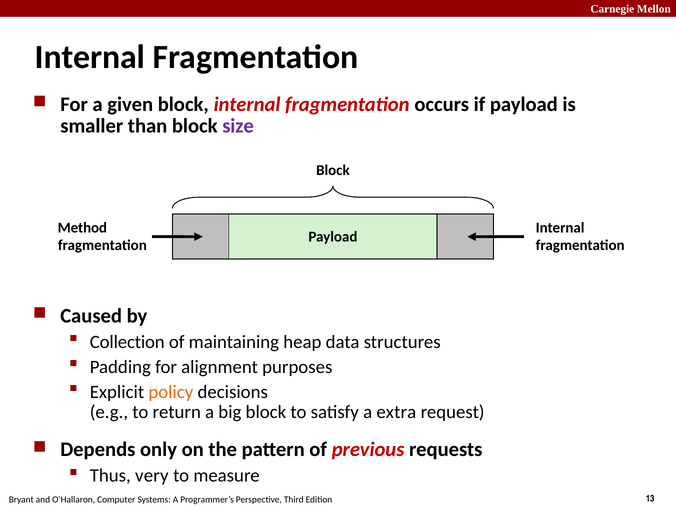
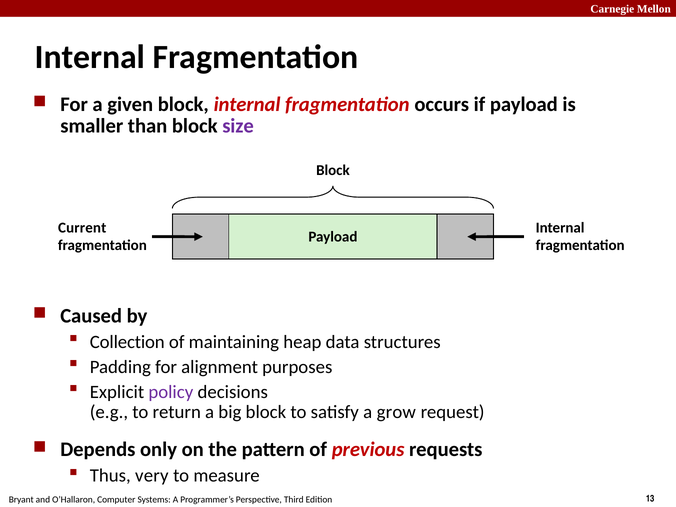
Method: Method -> Current
policy colour: orange -> purple
extra: extra -> grow
